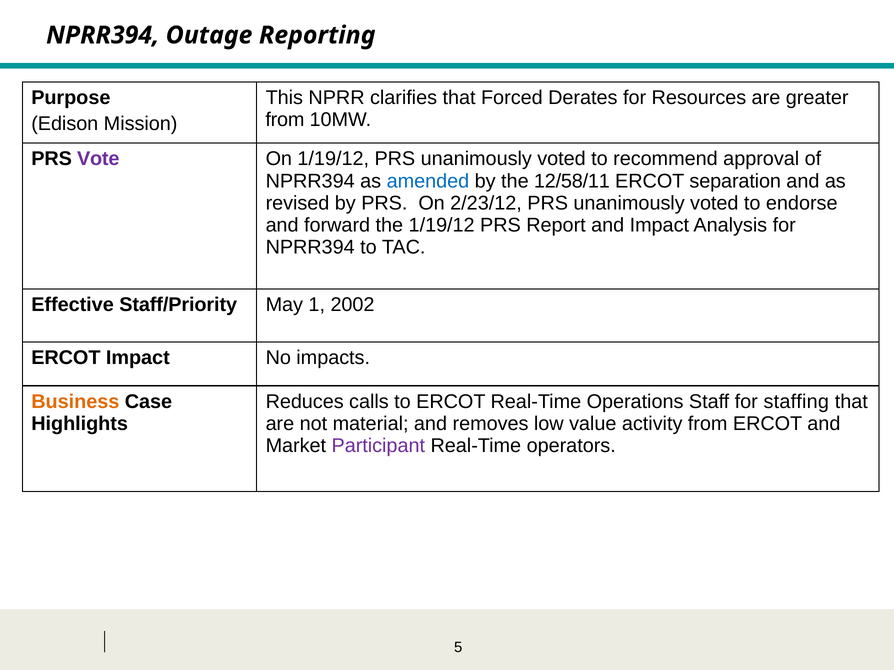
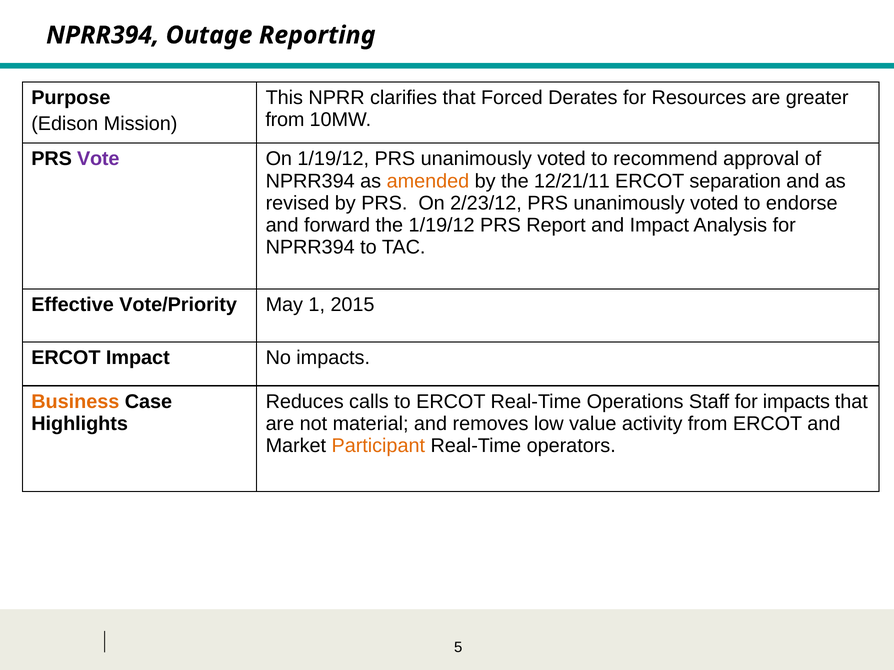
amended colour: blue -> orange
12/58/11: 12/58/11 -> 12/21/11
Staff/Priority: Staff/Priority -> Vote/Priority
2002: 2002 -> 2015
for staffing: staffing -> impacts
Participant colour: purple -> orange
